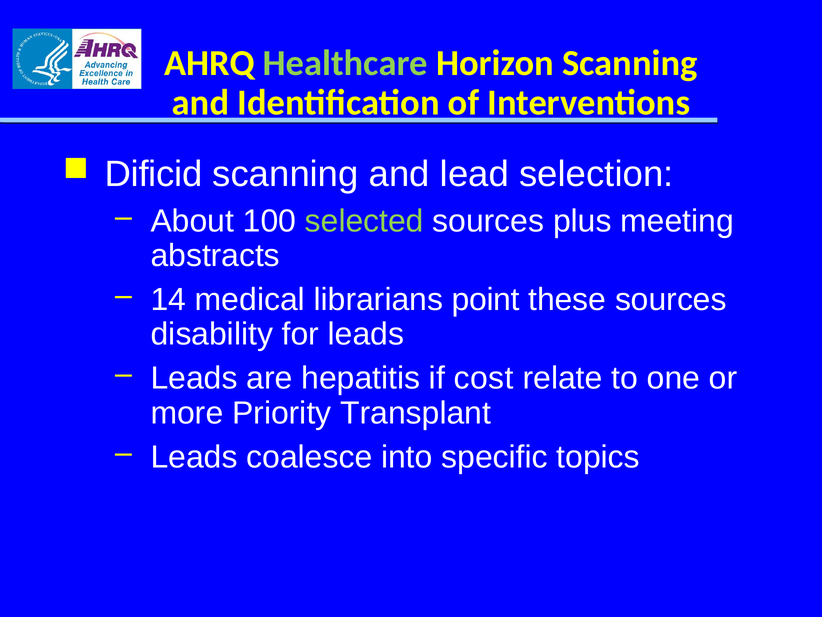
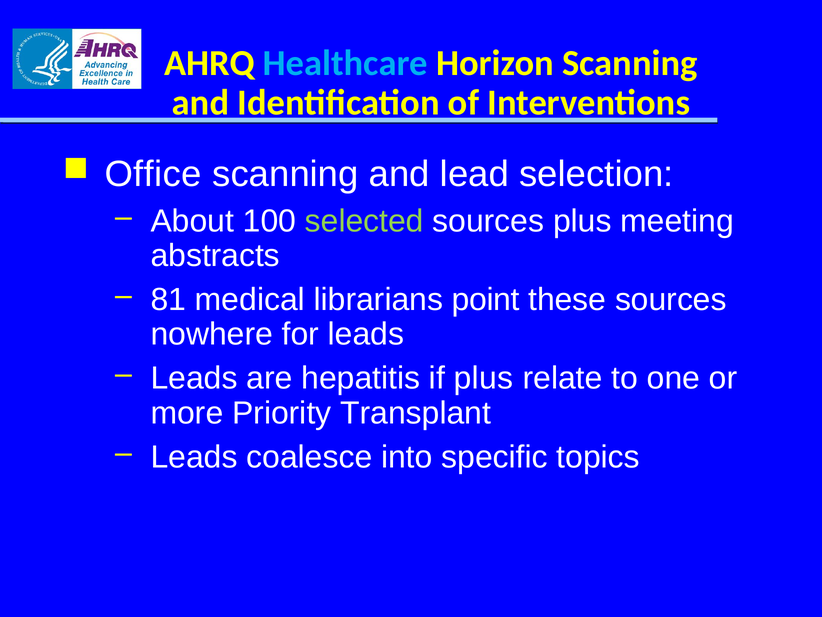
Healthcare colour: light green -> light blue
Dificid: Dificid -> Office
14: 14 -> 81
disability: disability -> nowhere
if cost: cost -> plus
